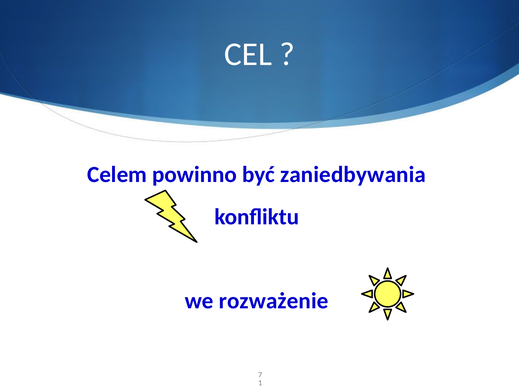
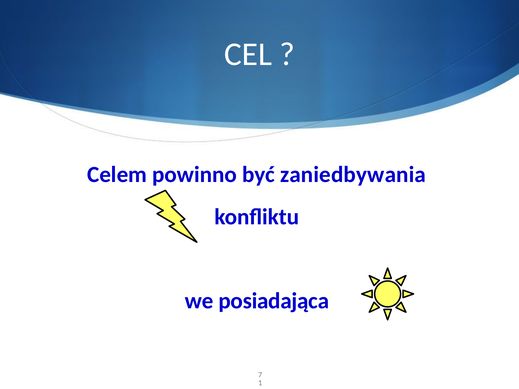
rozważenie: rozważenie -> posiadająca
